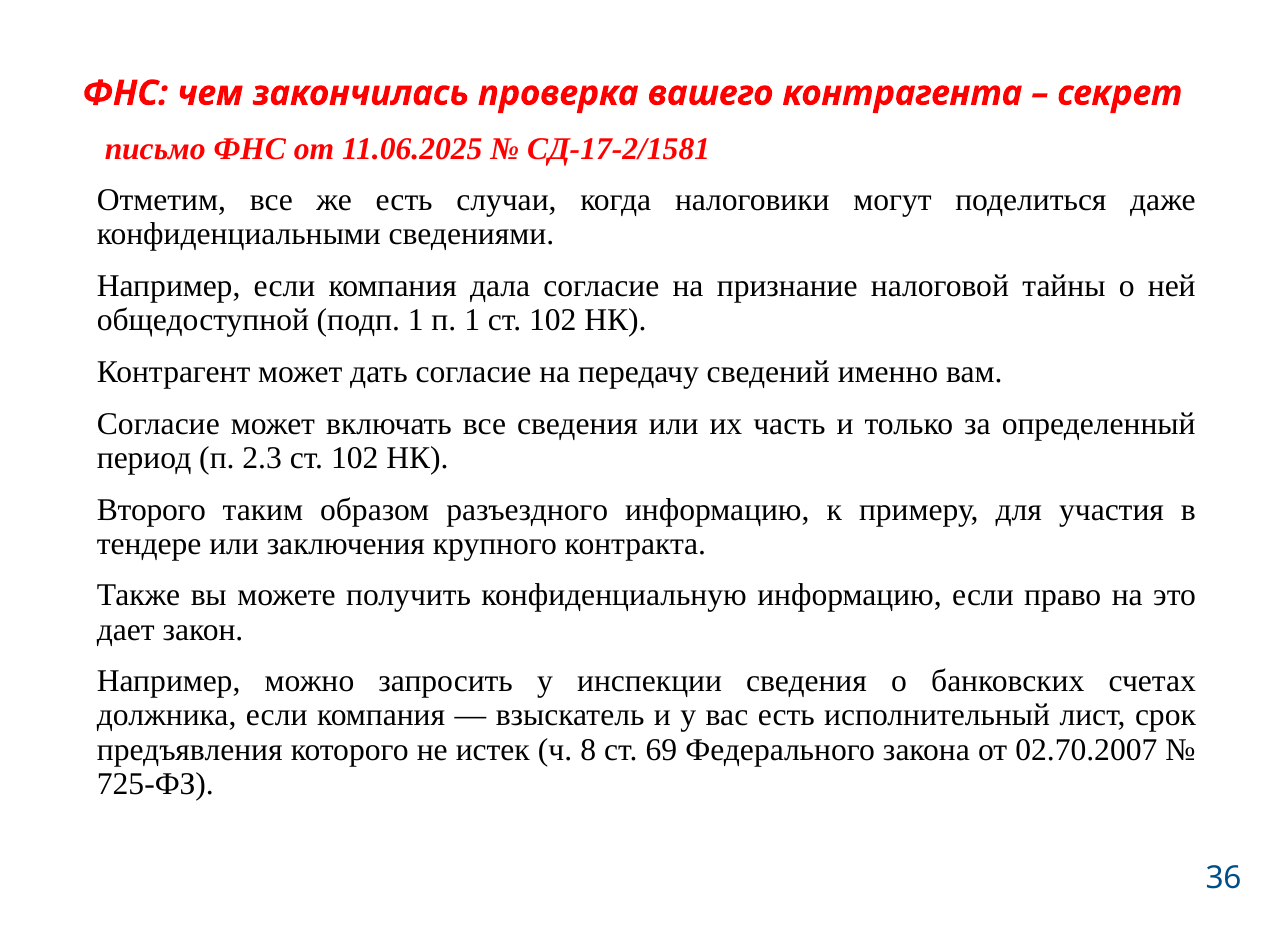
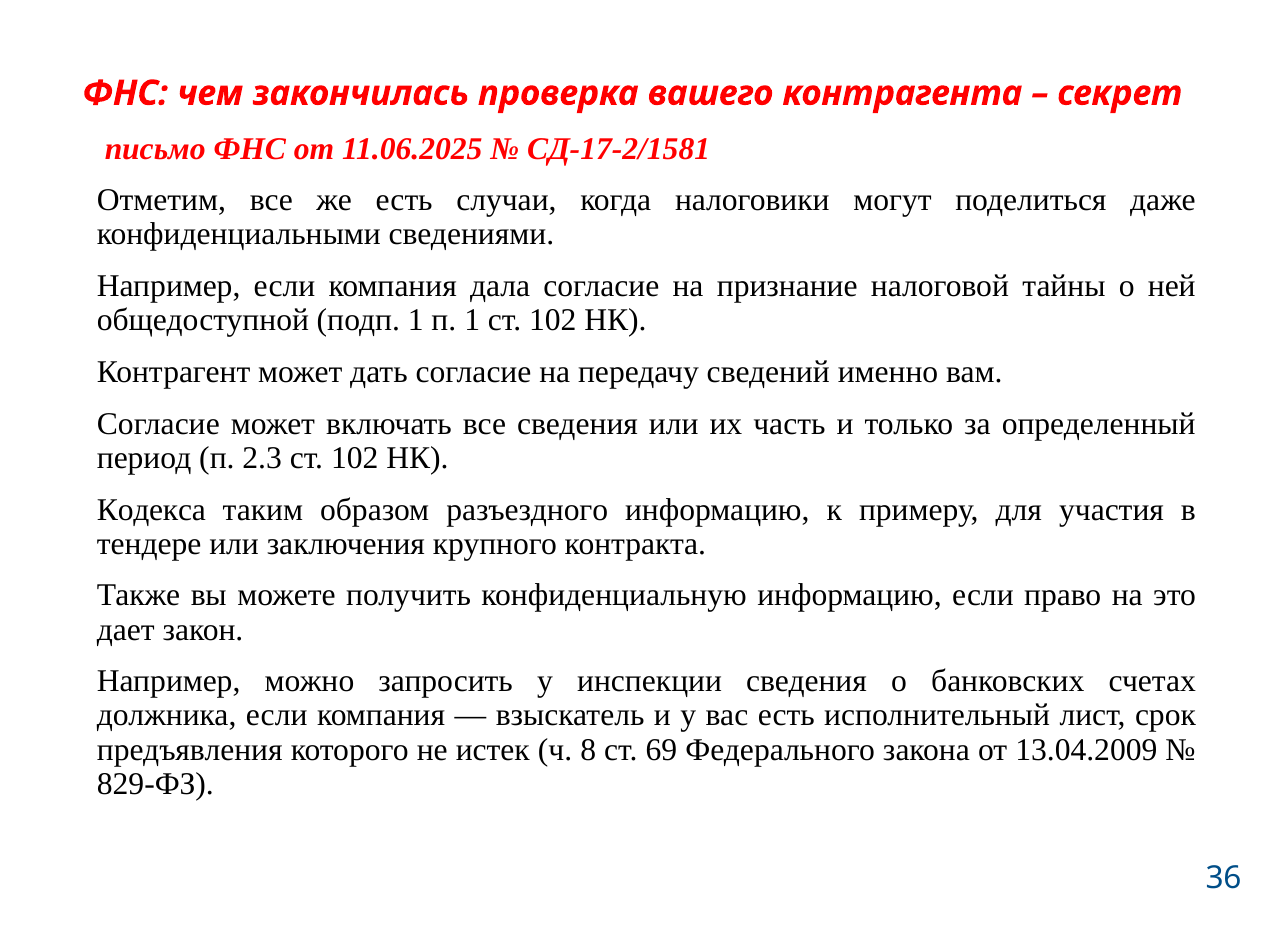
Второго: Второго -> Кодекса
02.70.2007: 02.70.2007 -> 13.04.2009
725-ФЗ: 725-ФЗ -> 829-ФЗ
